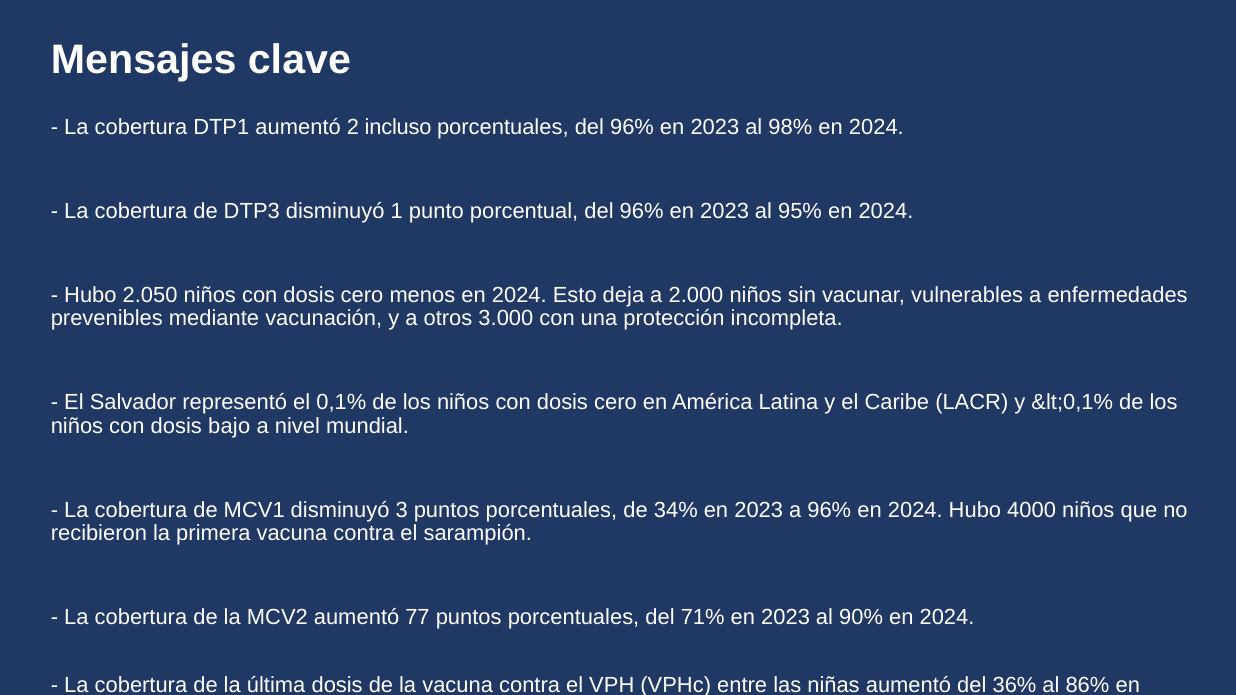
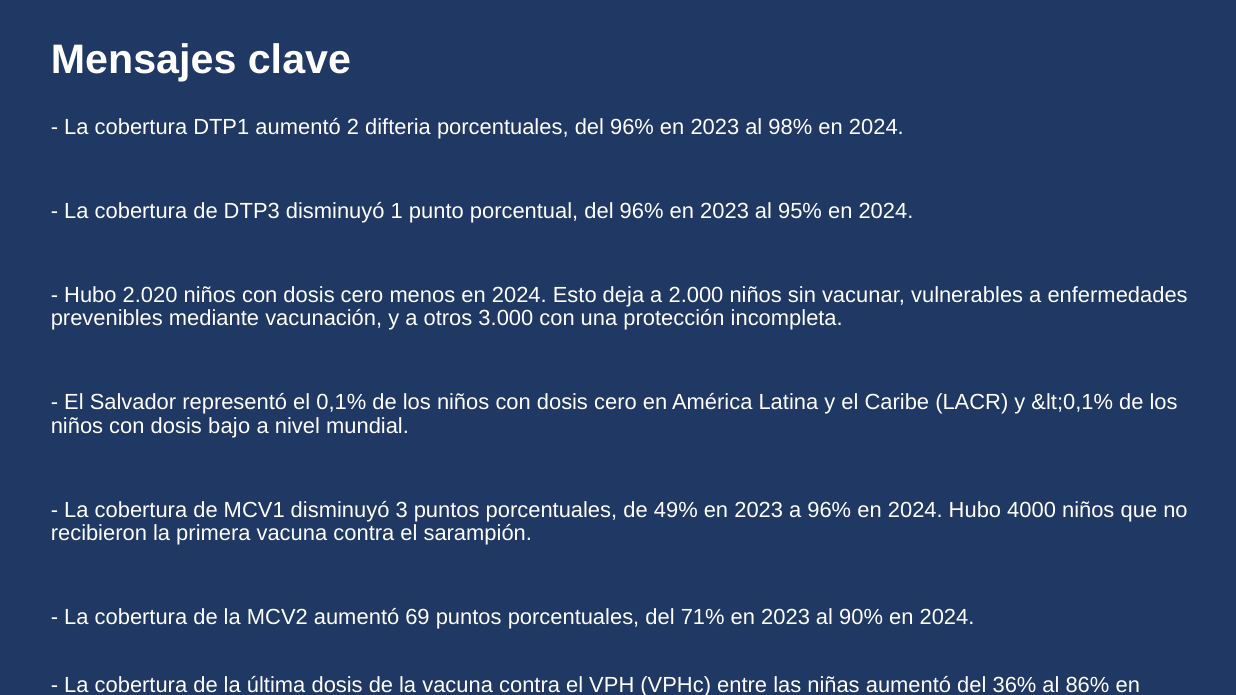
incluso: incluso -> difteria
2.050: 2.050 -> 2.020
34%: 34% -> 49%
77: 77 -> 69
